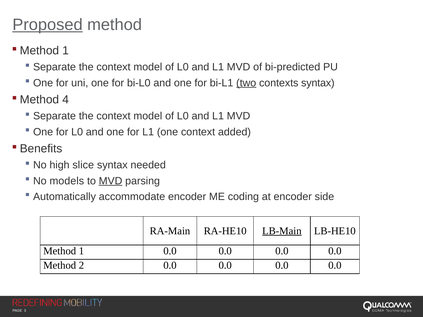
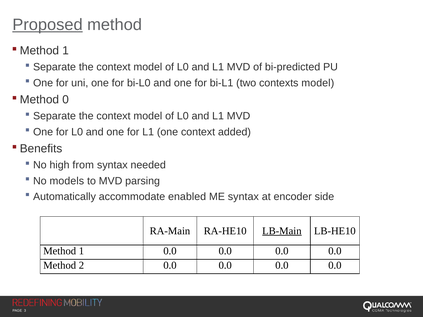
two underline: present -> none
contexts syntax: syntax -> model
4: 4 -> 0
slice: slice -> from
MVD at (111, 181) underline: present -> none
accommodate encoder: encoder -> enabled
ME coding: coding -> syntax
